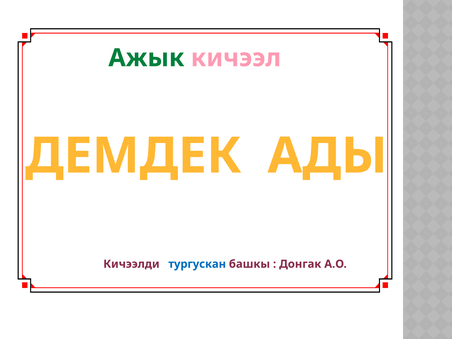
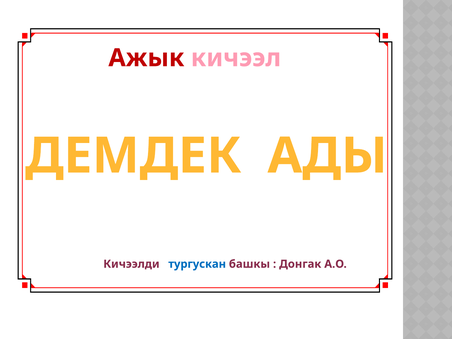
Ажык colour: green -> red
